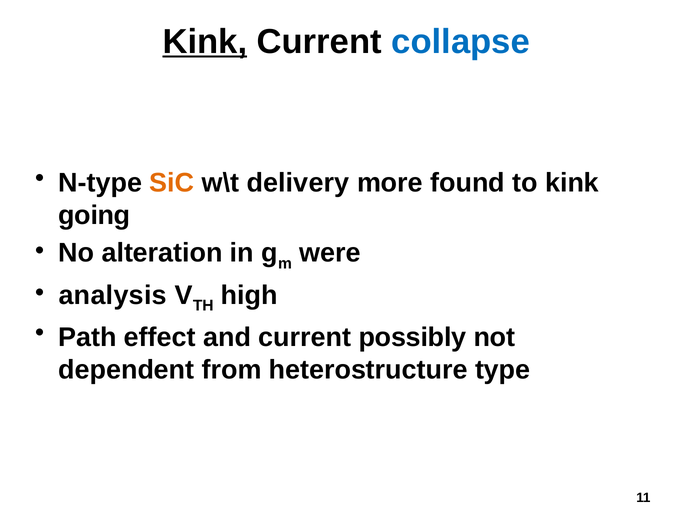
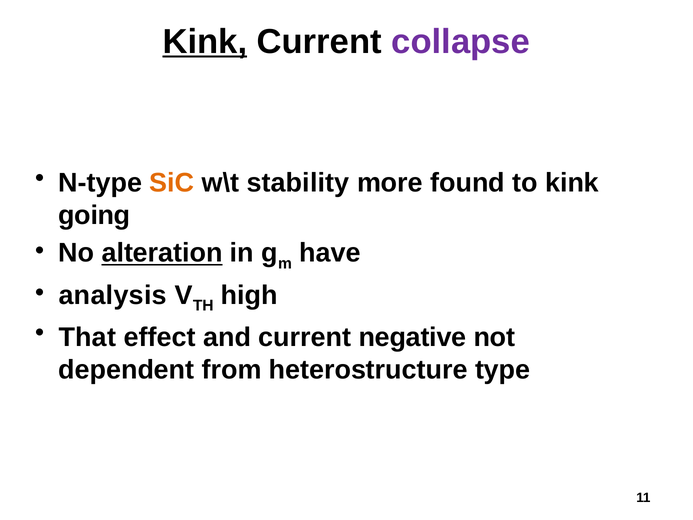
collapse colour: blue -> purple
delivery: delivery -> stability
alteration underline: none -> present
were: were -> have
Path: Path -> That
possibly: possibly -> negative
